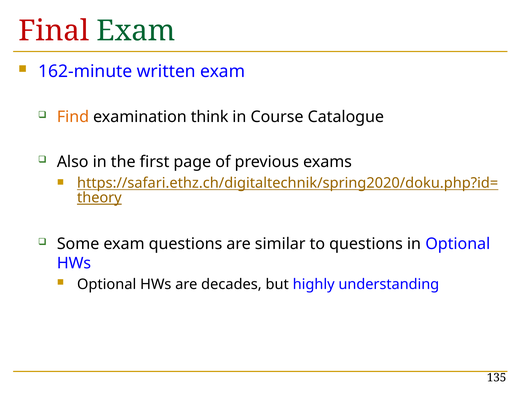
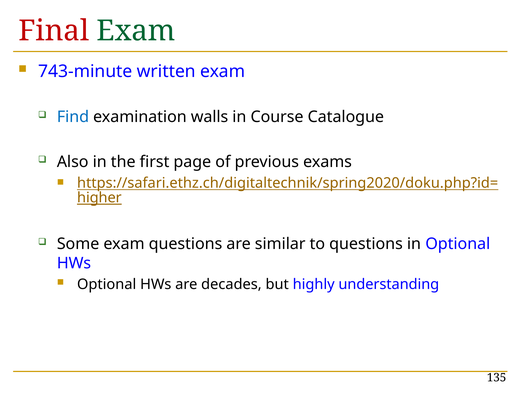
162-minute: 162-minute -> 743-minute
Find colour: orange -> blue
think: think -> walls
theory: theory -> higher
